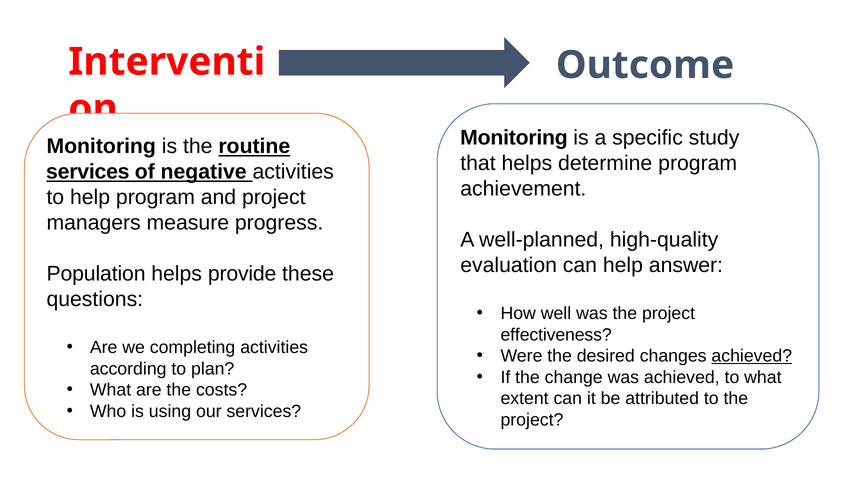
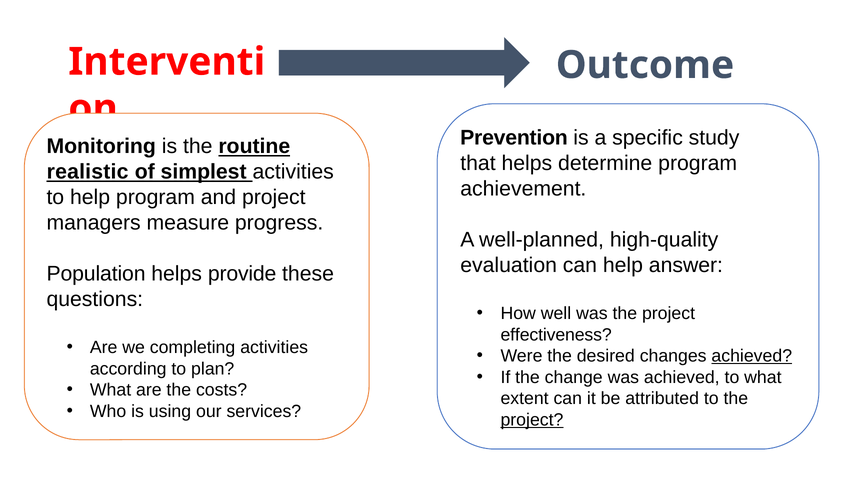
Monitoring at (514, 138): Monitoring -> Prevention
services at (88, 172): services -> realistic
negative: negative -> simplest
project at (532, 420) underline: none -> present
